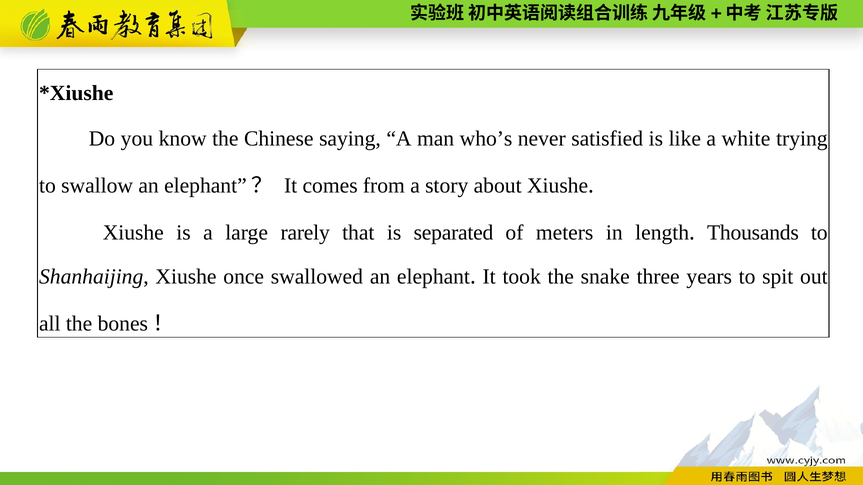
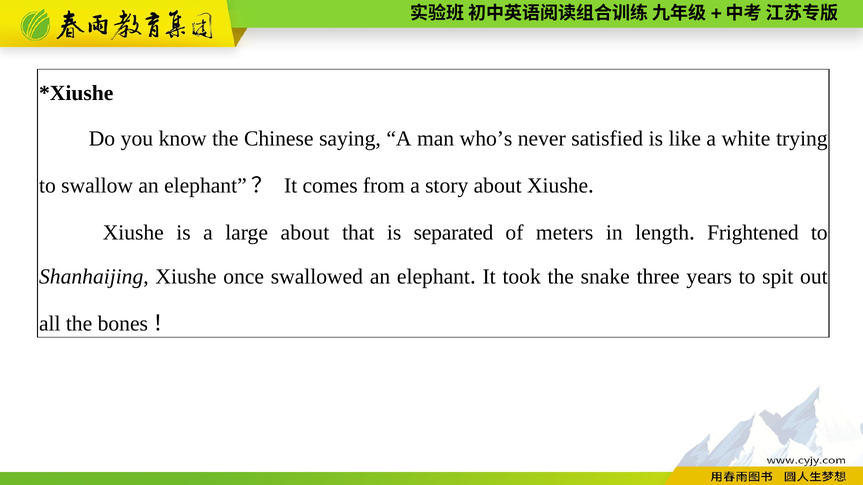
large rarely: rarely -> about
Thousands: Thousands -> Frightened
